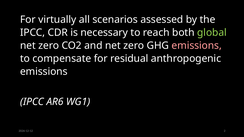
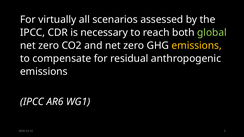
emissions at (197, 46) colour: pink -> yellow
